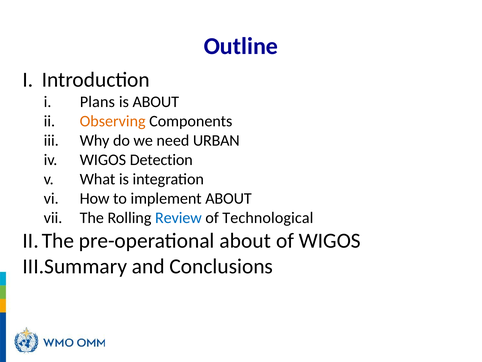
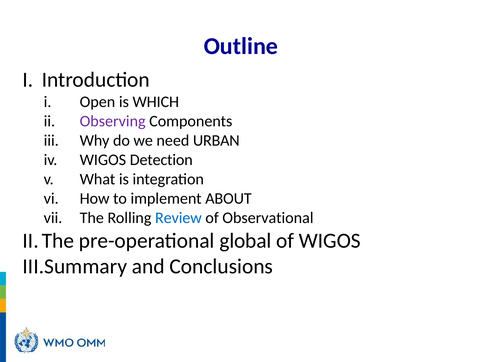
Plans: Plans -> Open
is ABOUT: ABOUT -> WHICH
Observing colour: orange -> purple
Technological: Technological -> Observational
pre-operational about: about -> global
